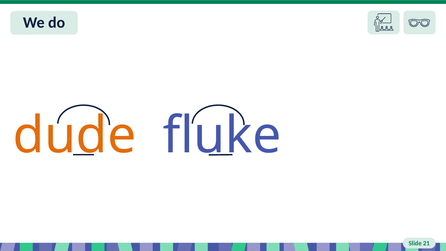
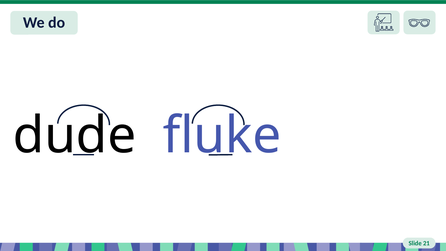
dude colour: orange -> black
